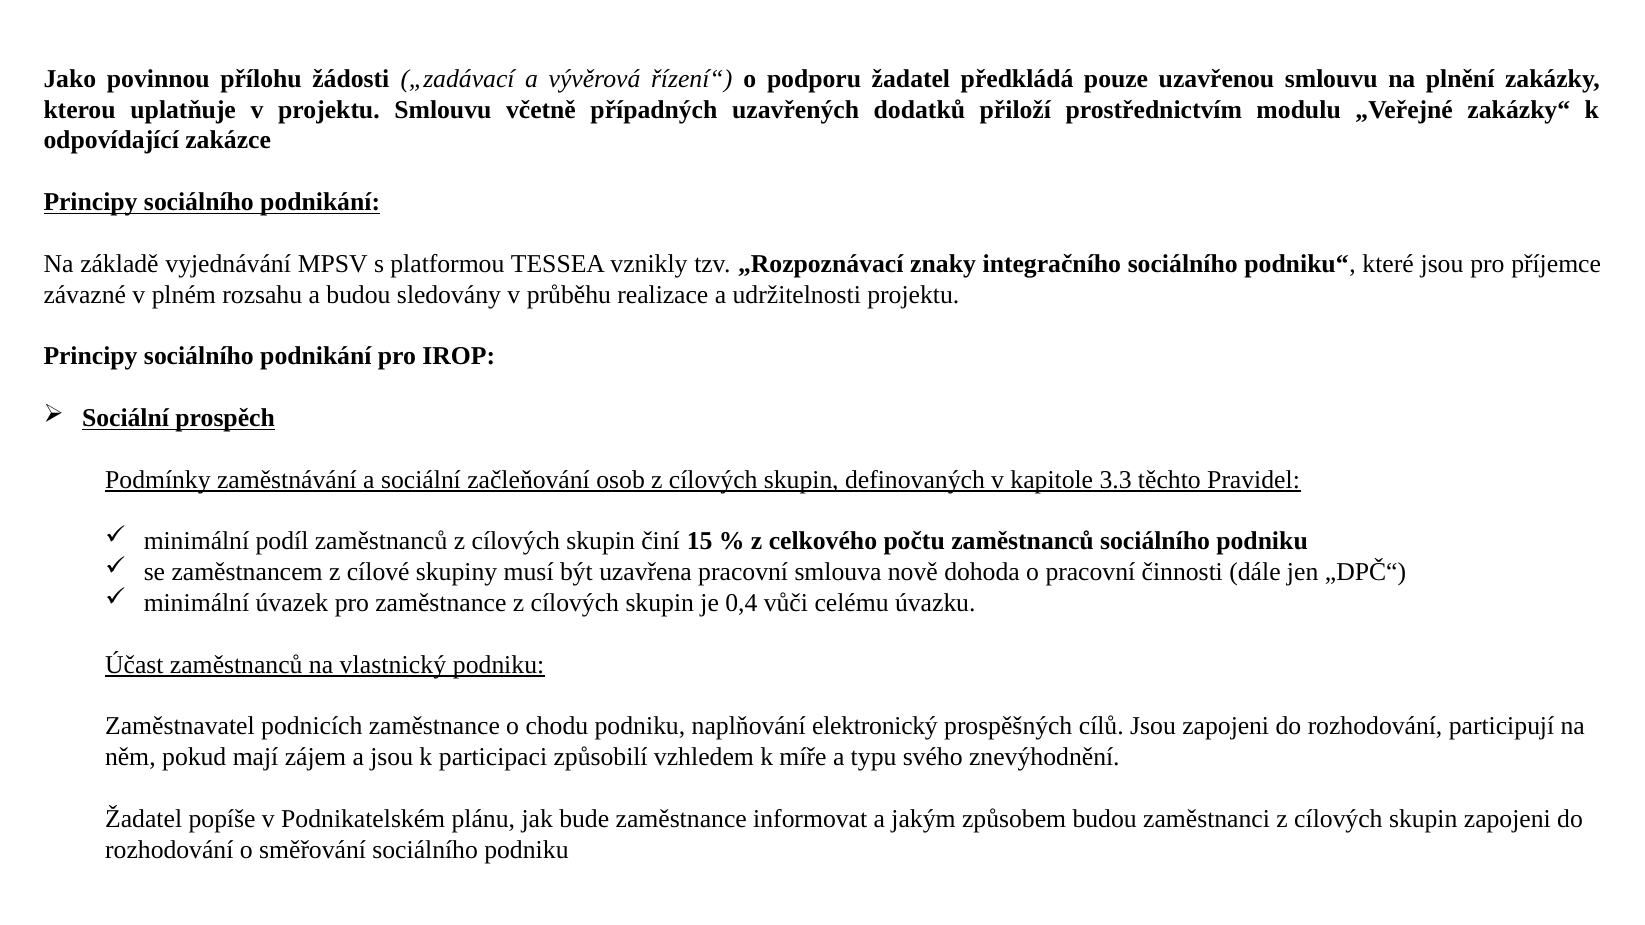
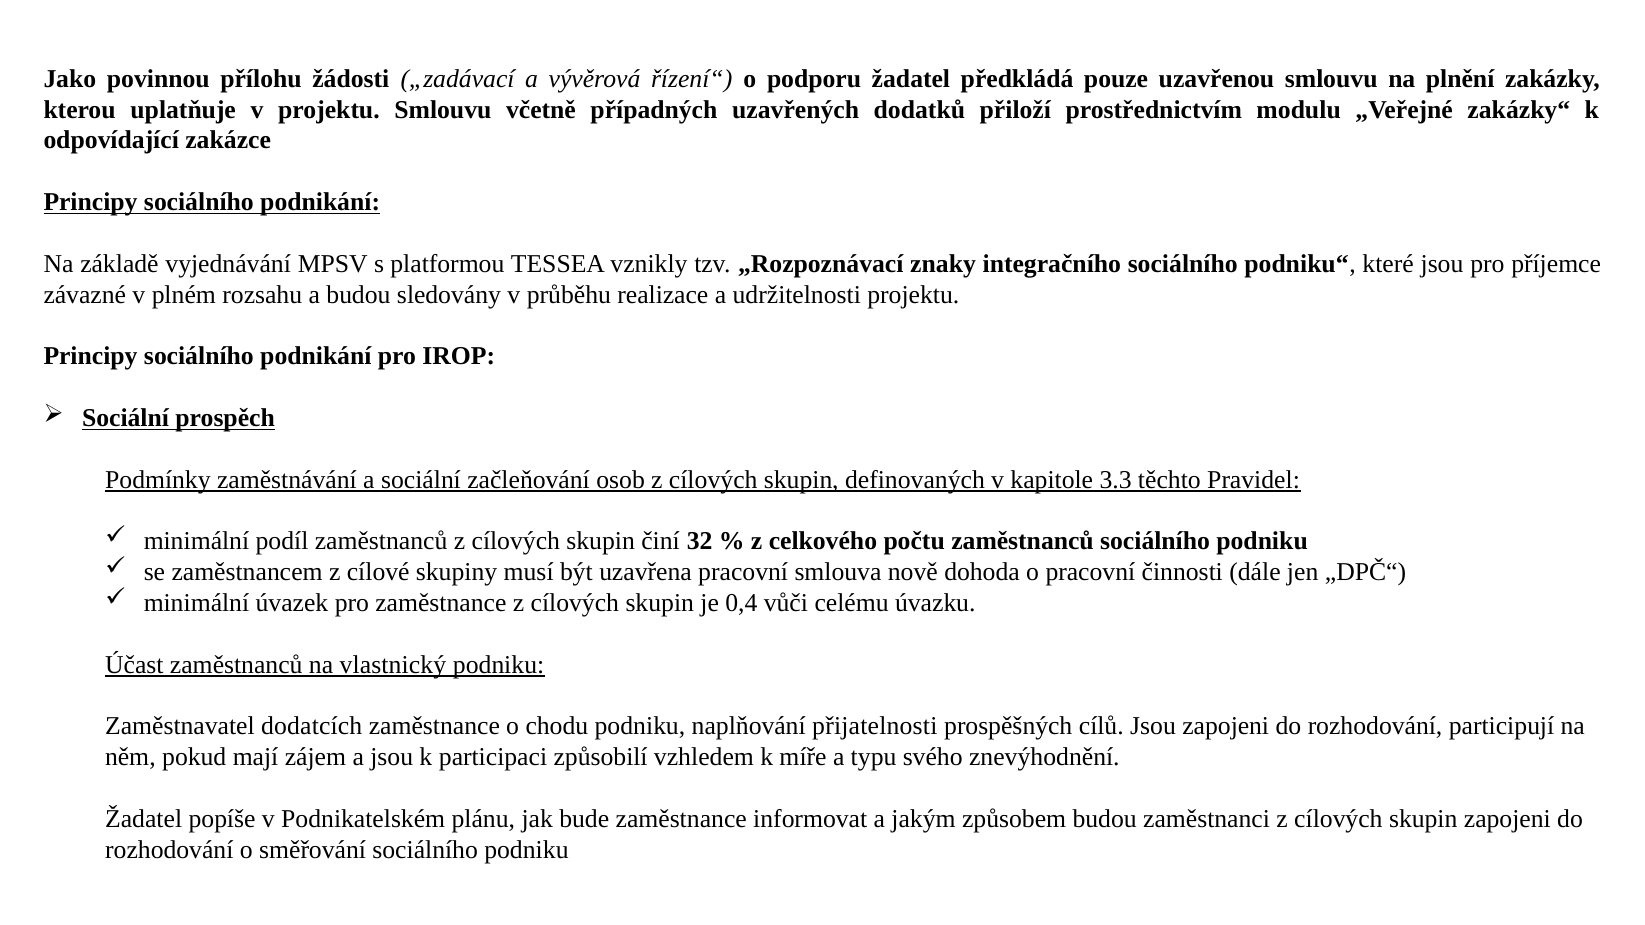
15: 15 -> 32
podnicích: podnicích -> dodatcích
elektronický: elektronický -> přijatelnosti
